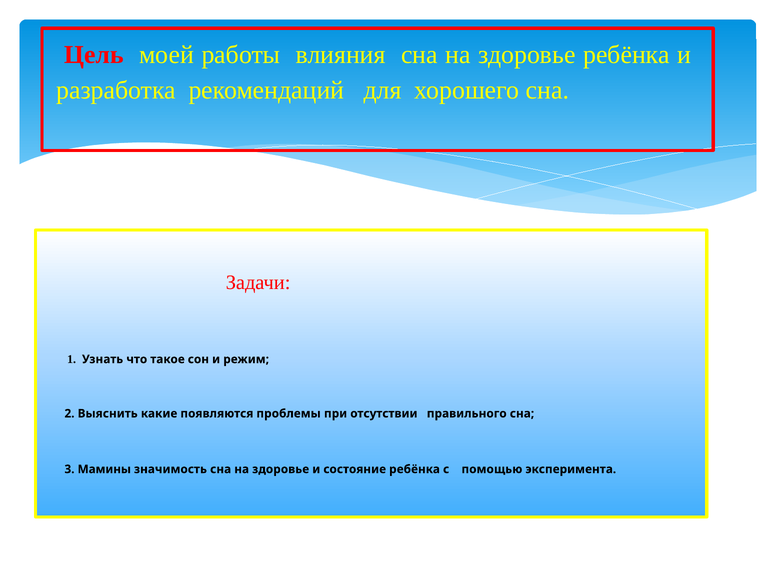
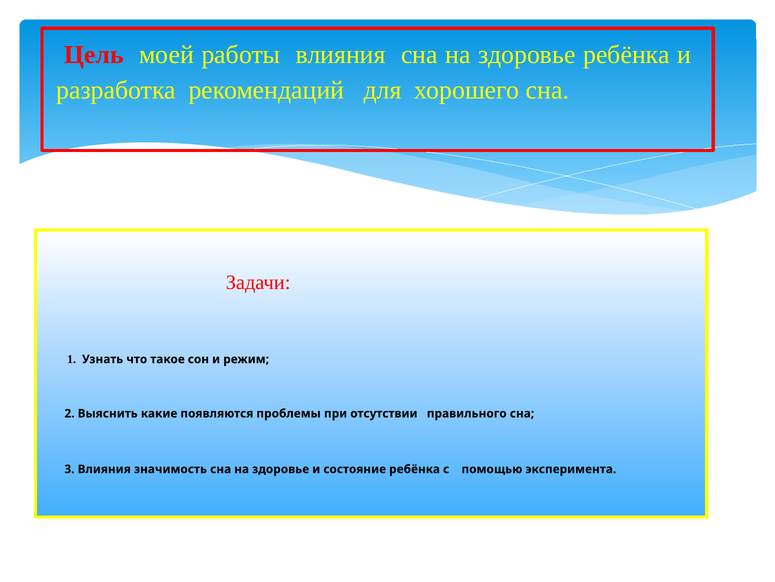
3 Мамины: Мамины -> Влияния
